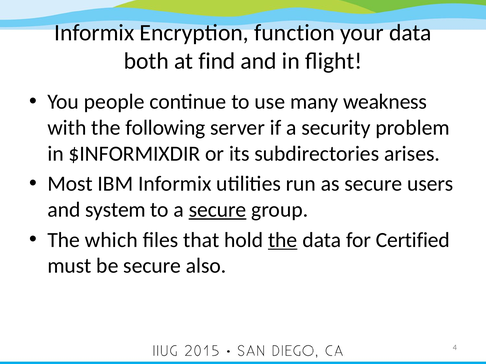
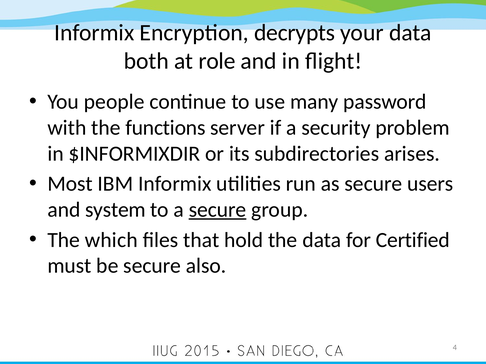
function: function -> decrypts
find: find -> role
weakness: weakness -> password
following: following -> functions
the at (283, 240) underline: present -> none
